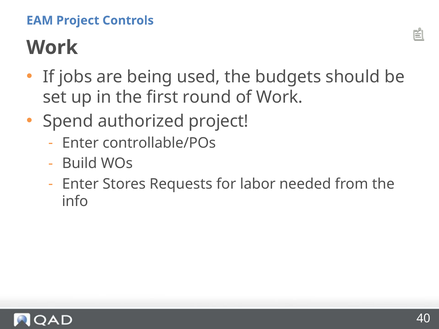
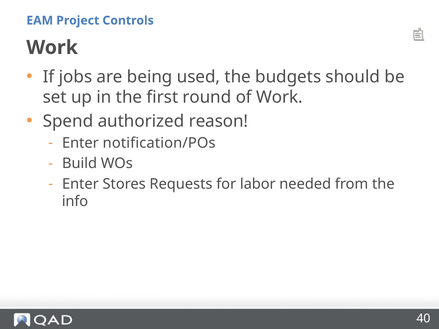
authorized project: project -> reason
controllable/POs: controllable/POs -> notification/POs
